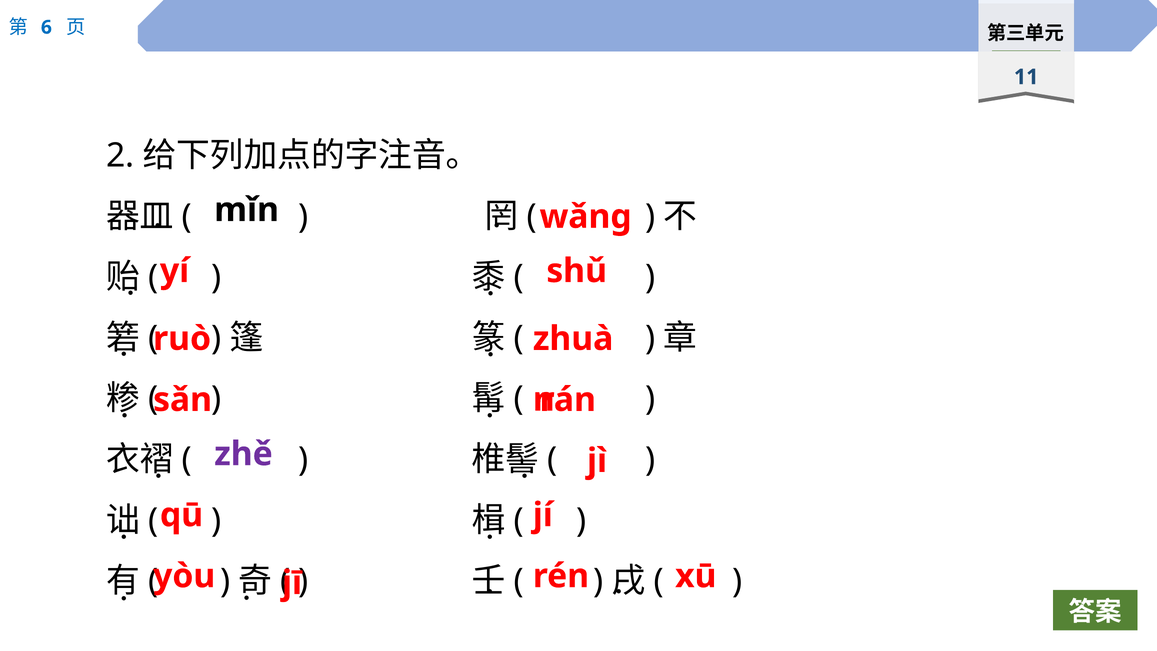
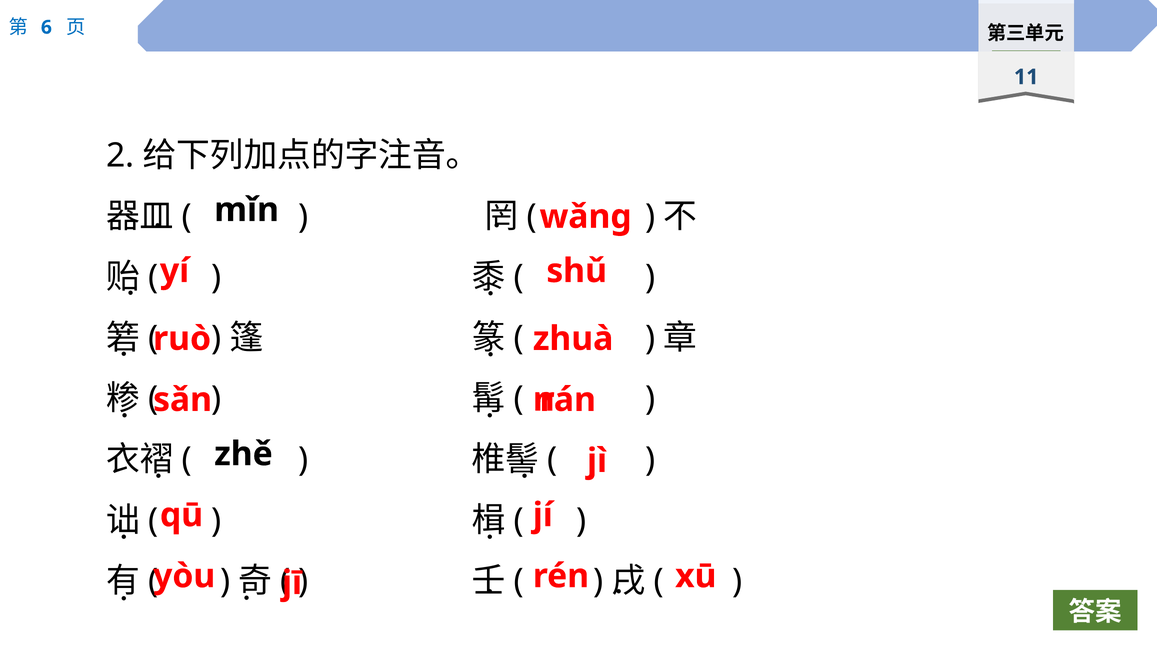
zhě colour: purple -> black
